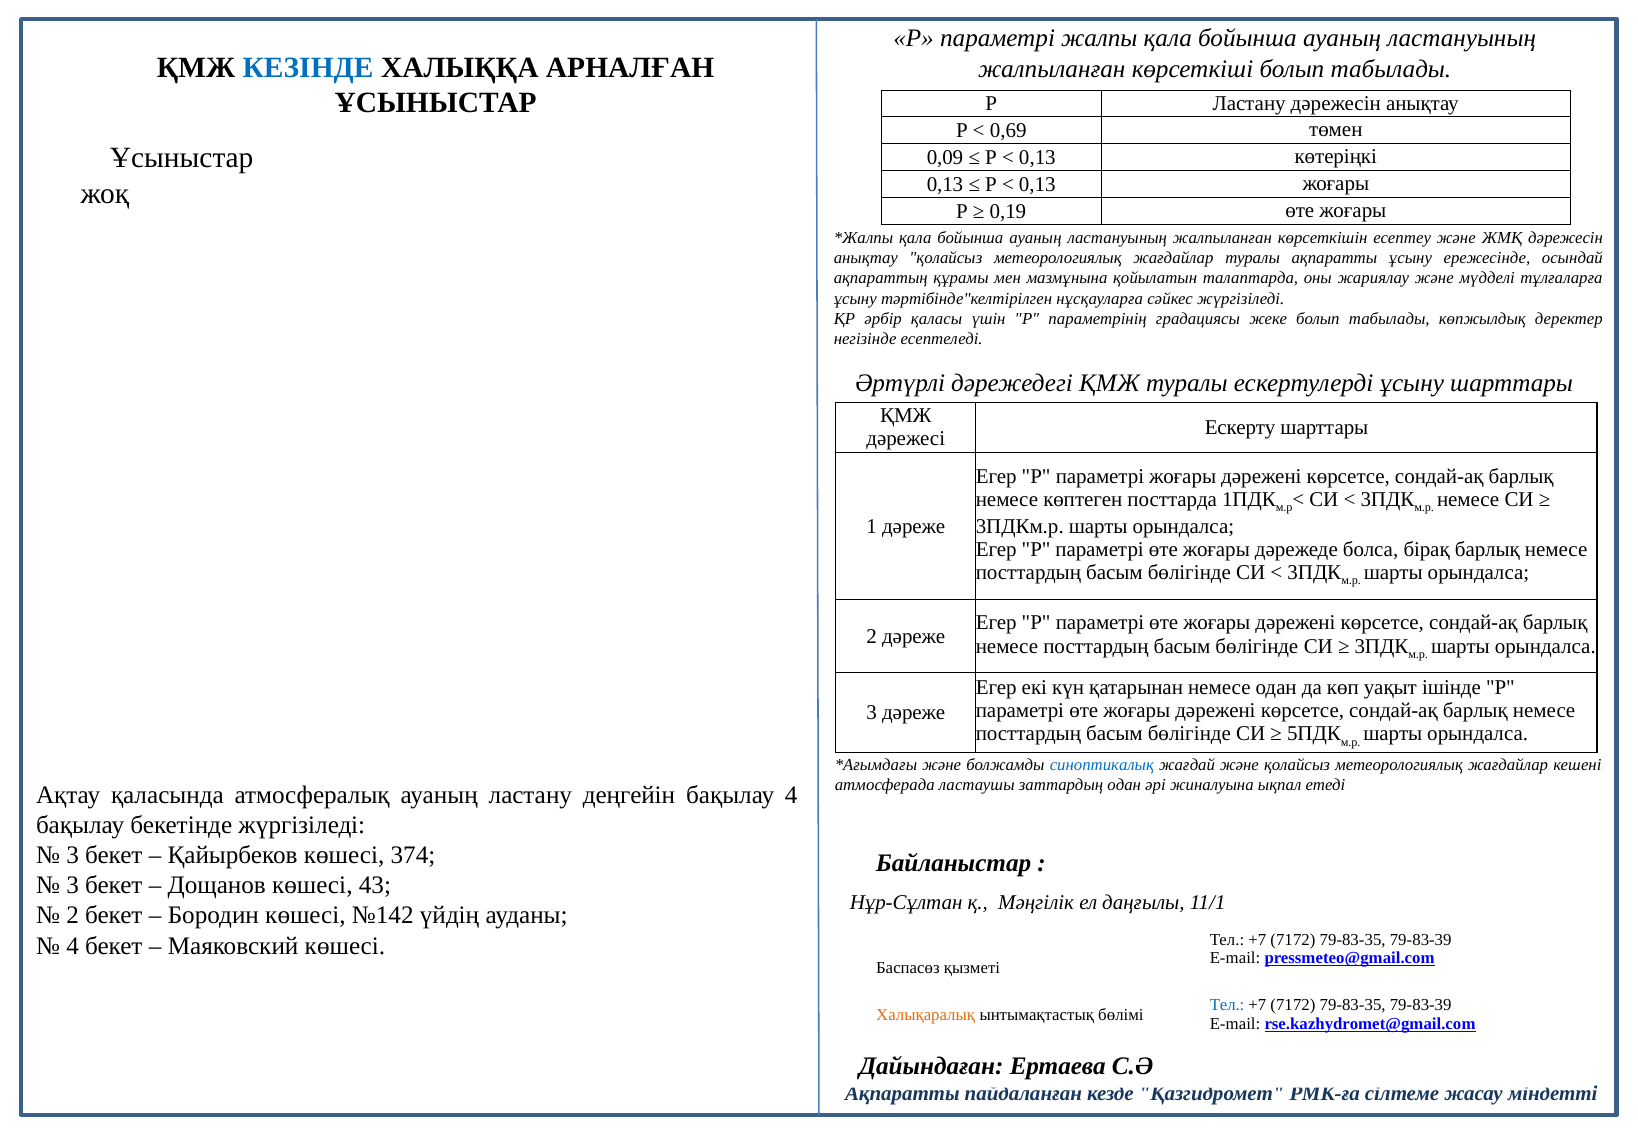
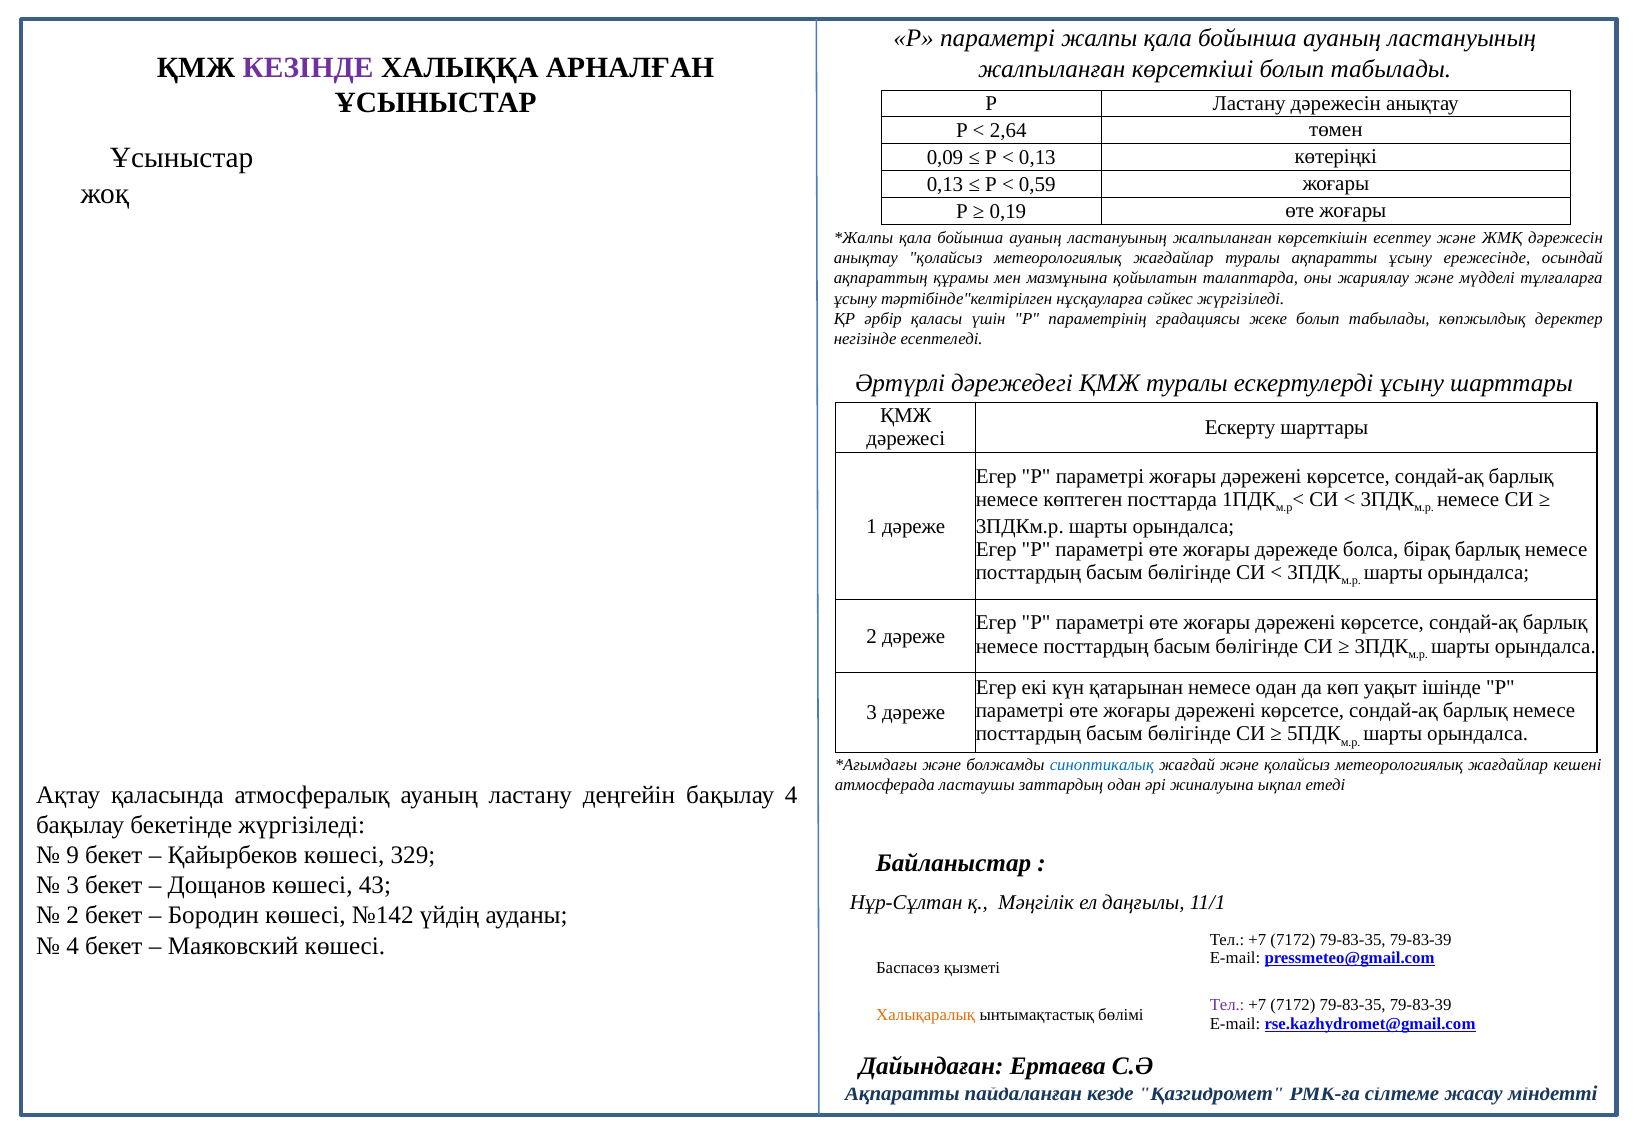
КЕЗІНДЕ colour: blue -> purple
0,69: 0,69 -> 2,64
0,13 at (1037, 185): 0,13 -> 0,59
3 at (73, 855): 3 -> 9
374: 374 -> 329
Тел at (1227, 1005) colour: blue -> purple
